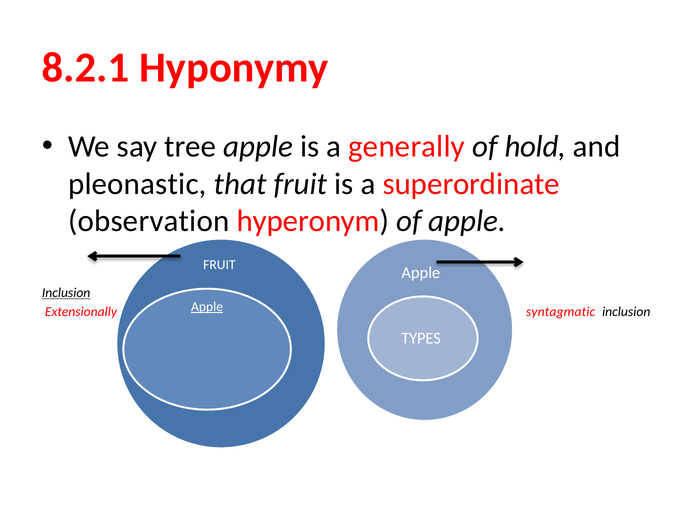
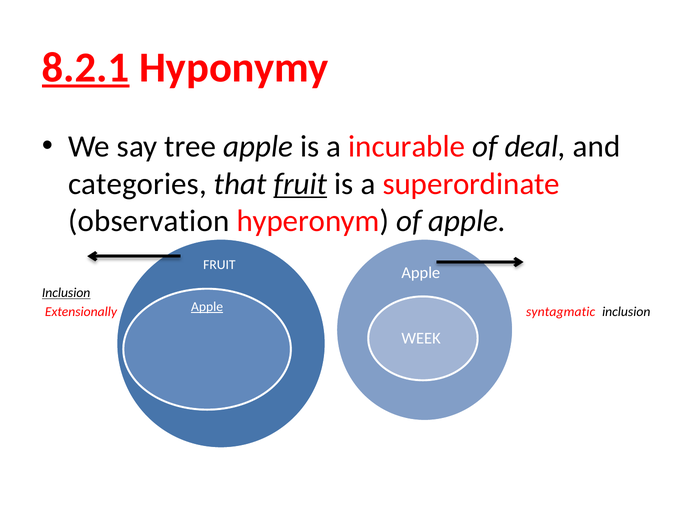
8.2.1 underline: none -> present
generally: generally -> incurable
hold: hold -> deal
pleonastic: pleonastic -> categories
fruit at (300, 184) underline: none -> present
TYPES: TYPES -> WEEK
